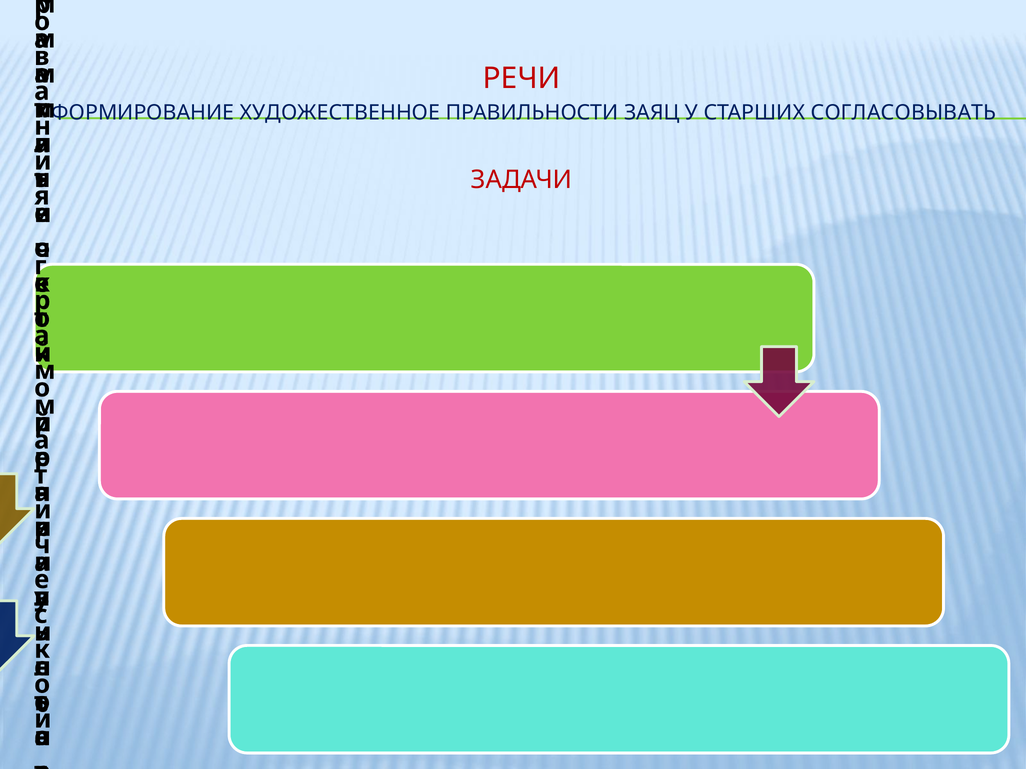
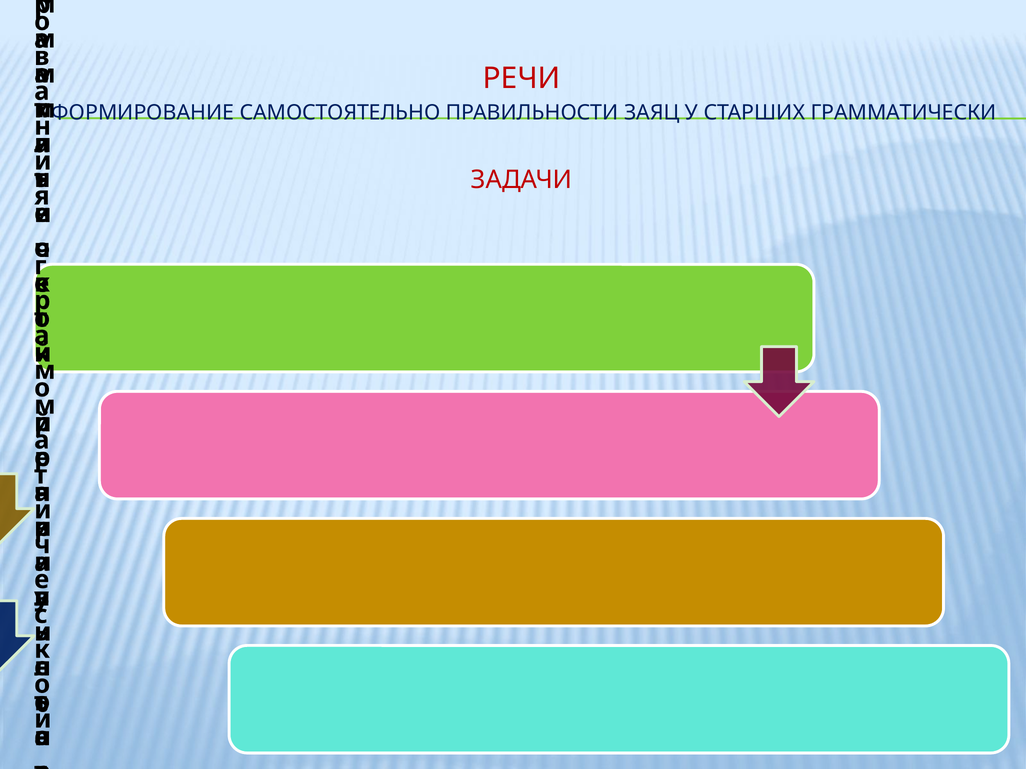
ХУДОЖЕСТВЕННОЕ: ХУДОЖЕСТВЕННОЕ -> САМОСТОЯТЕЛЬНО
СОГЛАСОВЫВАТЬ: СОГЛАСОВЫВАТЬ -> ГРАММАТИЧЕСКИ
